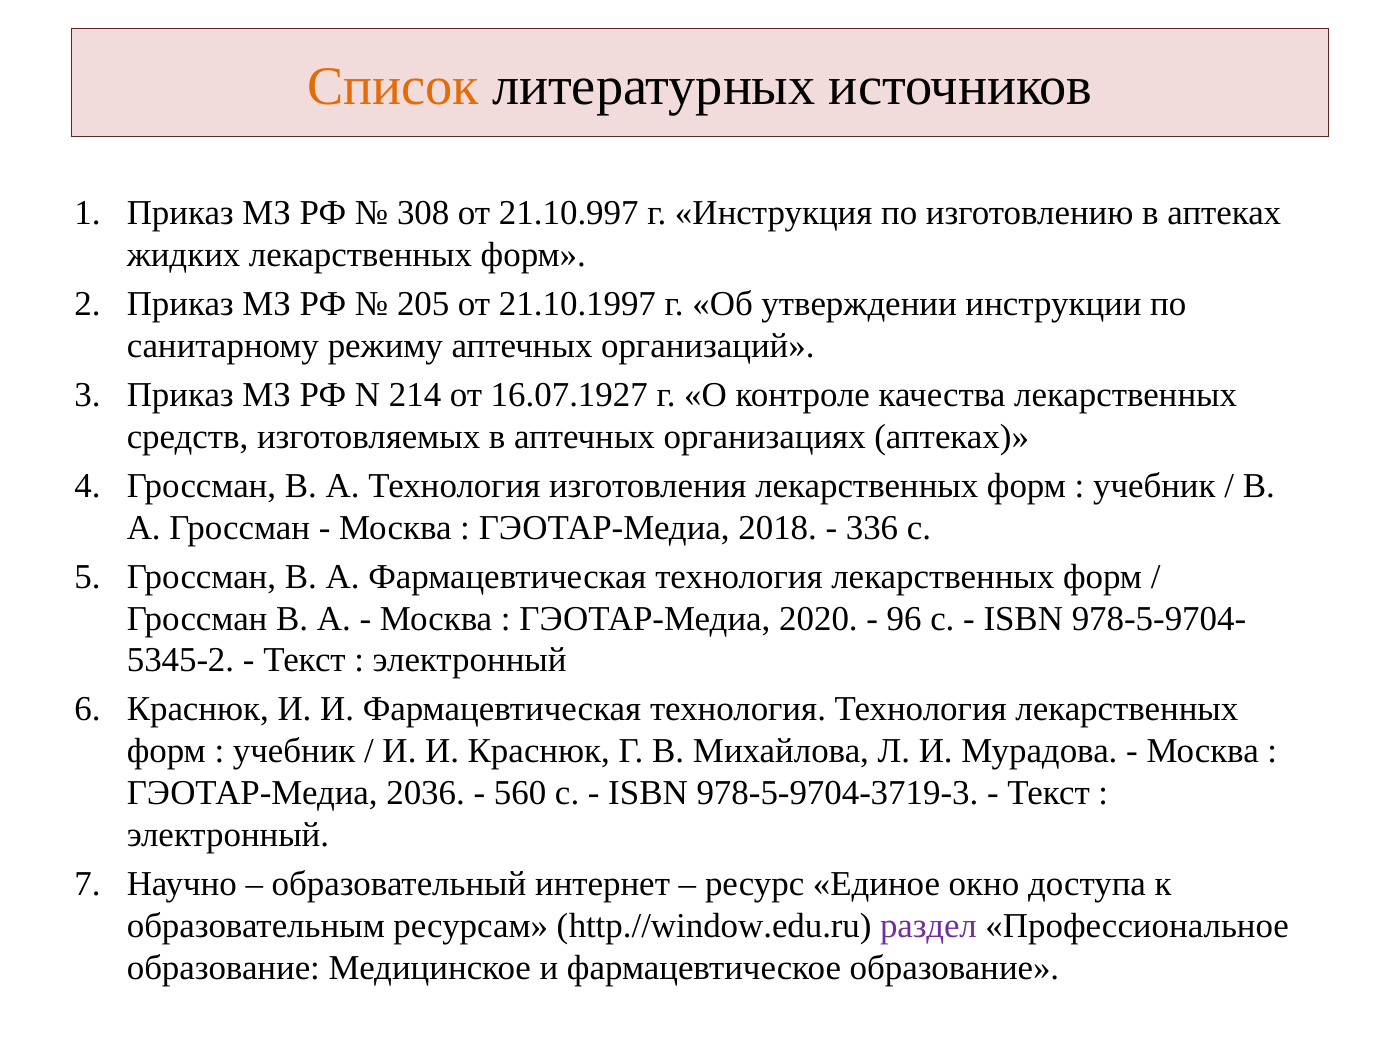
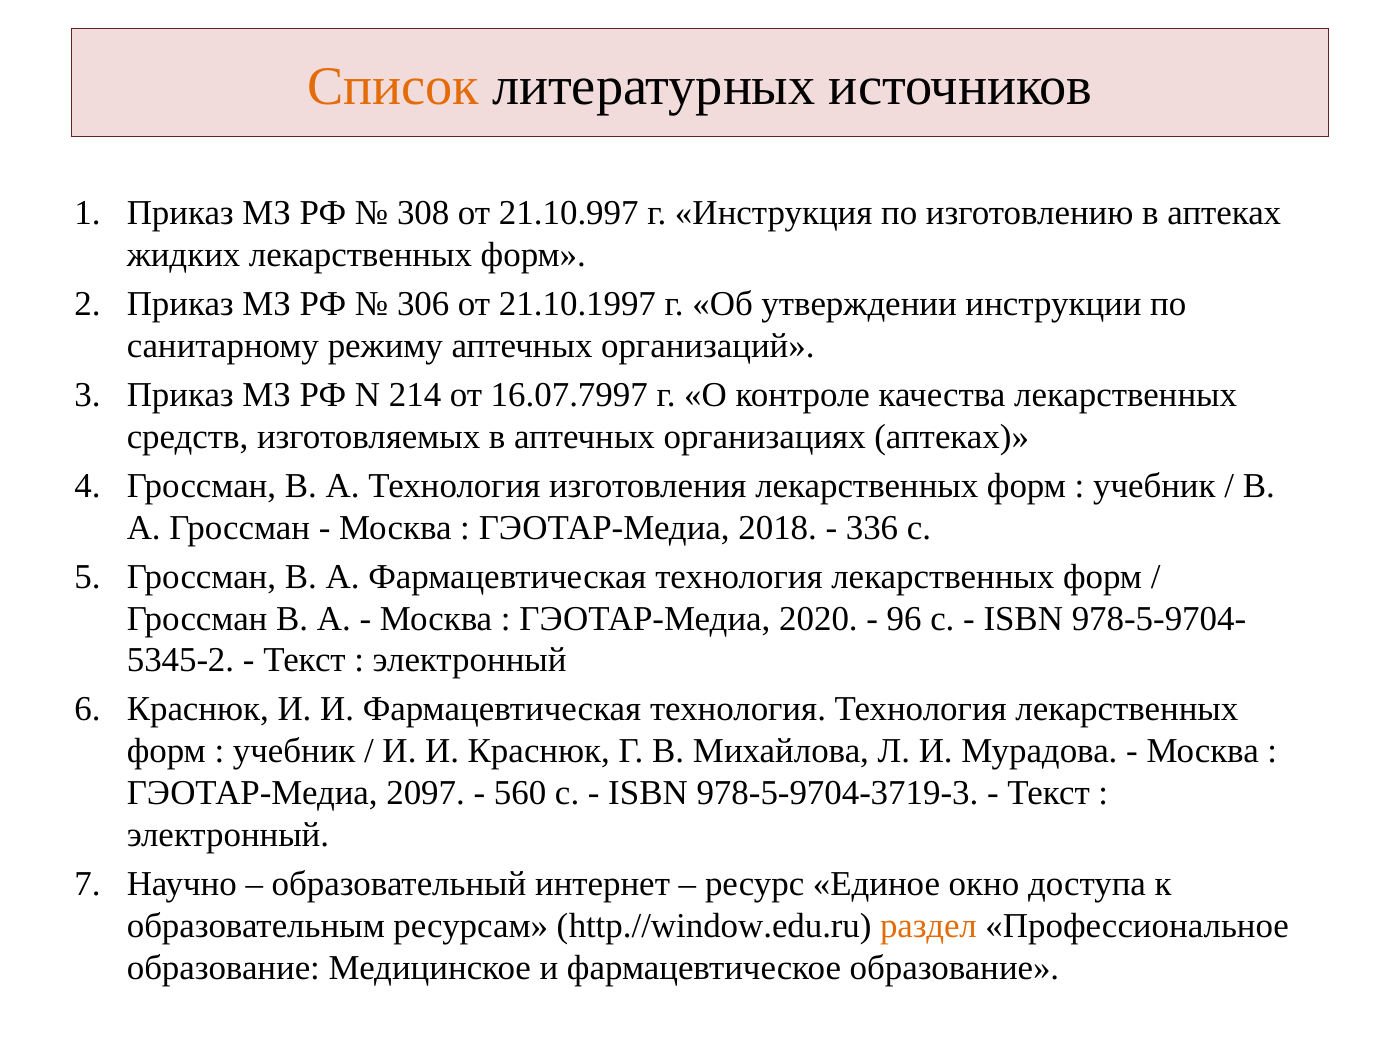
205: 205 -> 306
16.07.1927: 16.07.1927 -> 16.07.7997
2036: 2036 -> 2097
раздел colour: purple -> orange
